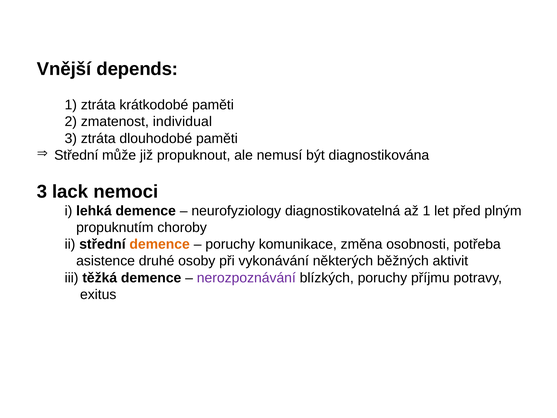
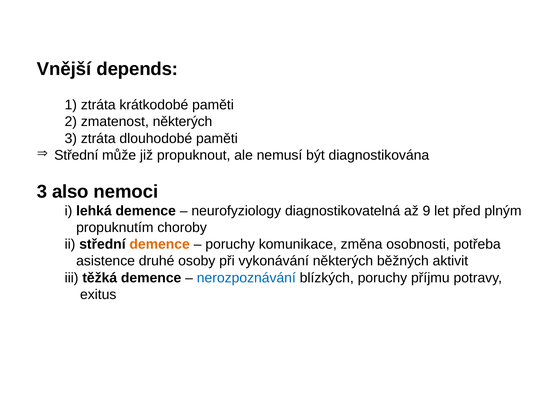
zmatenost individual: individual -> některých
lack: lack -> also
až 1: 1 -> 9
nerozpoznávání colour: purple -> blue
